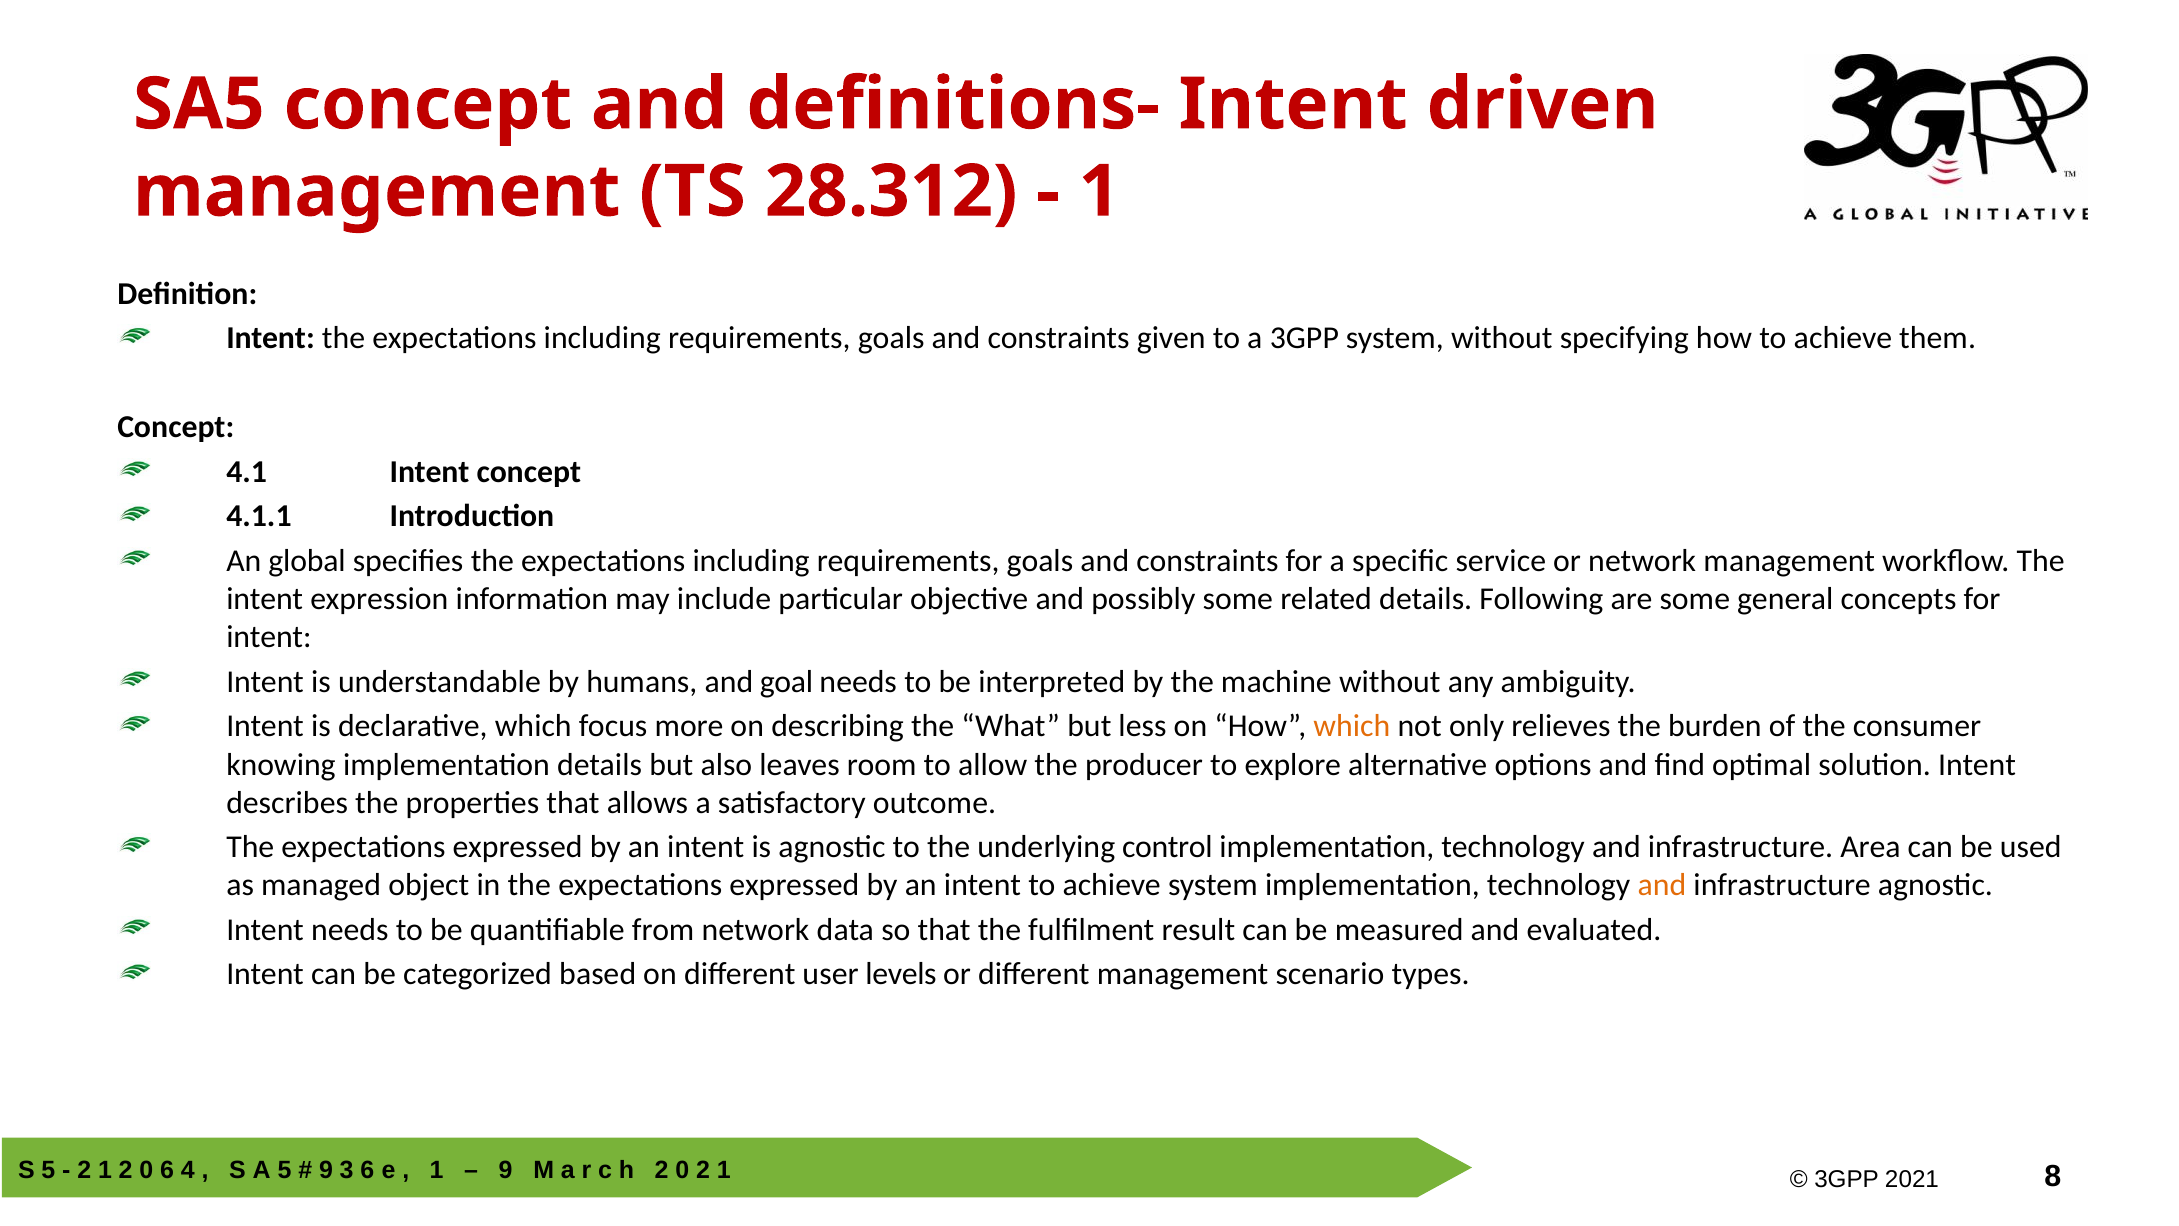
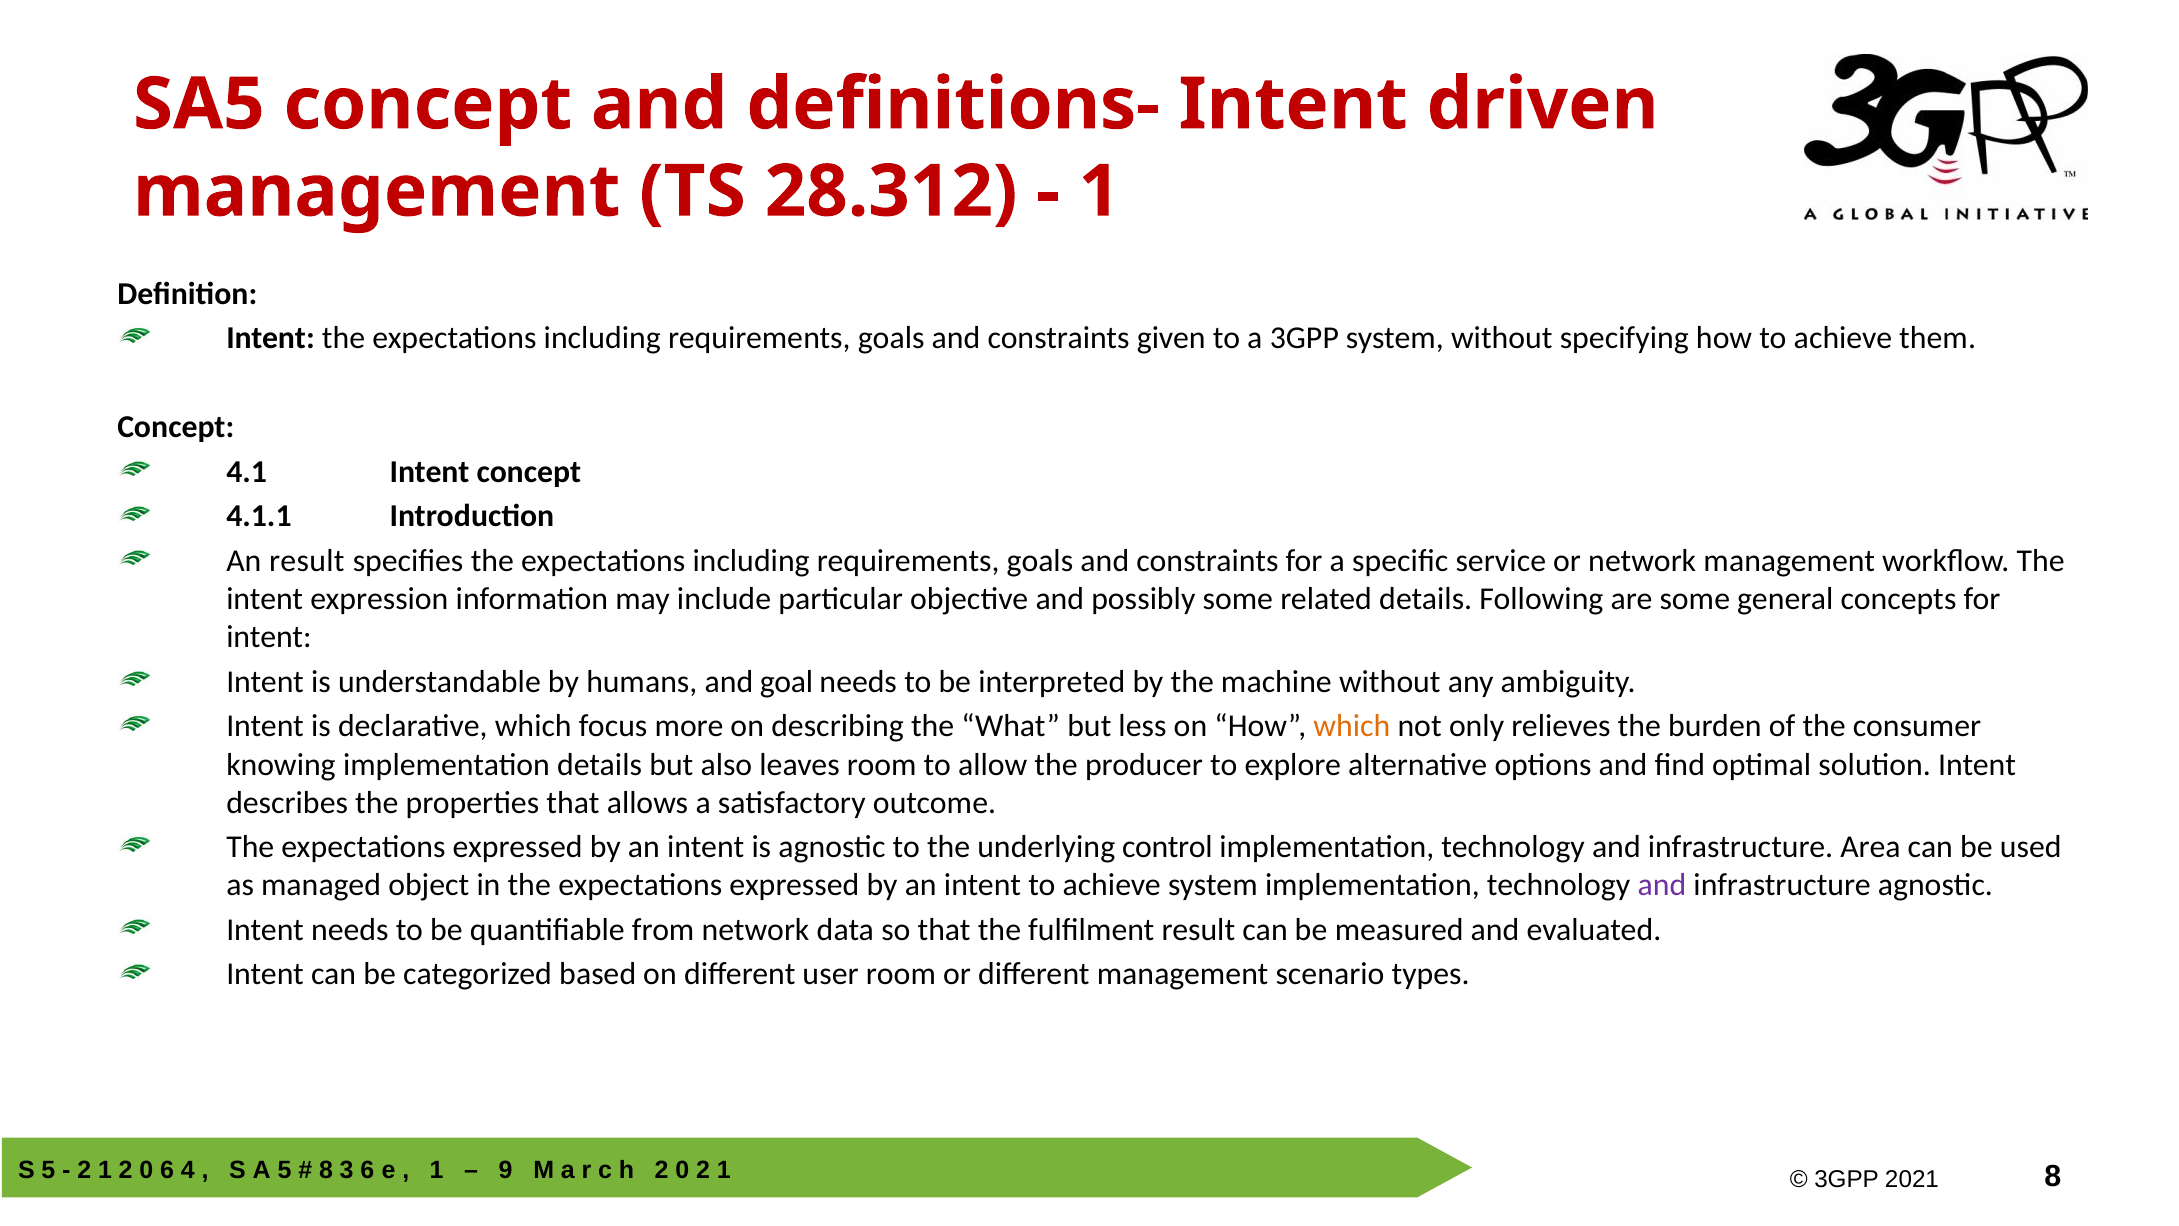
An global: global -> result
and at (1662, 885) colour: orange -> purple
user levels: levels -> room
9 at (326, 1170): 9 -> 8
